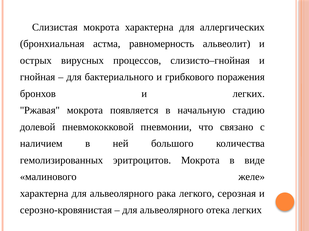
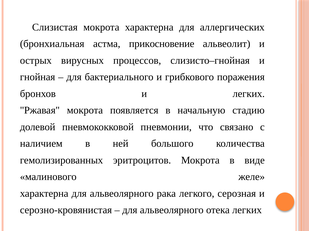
равномерность: равномерность -> прикосновение
